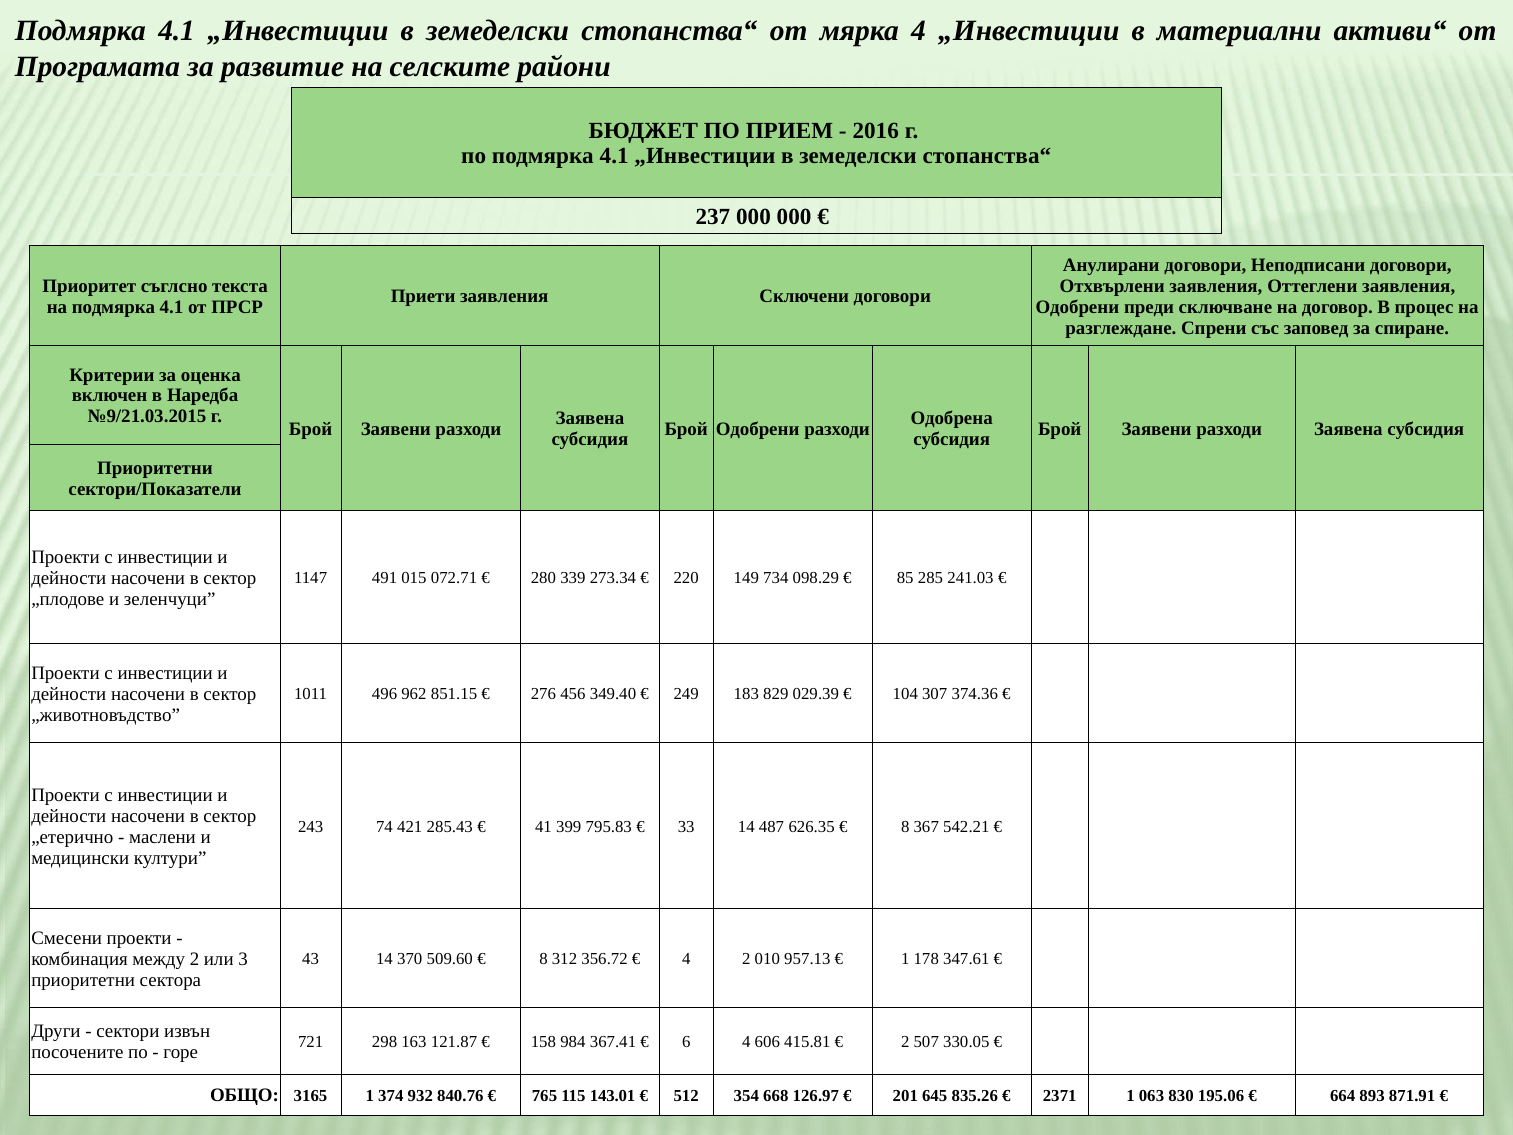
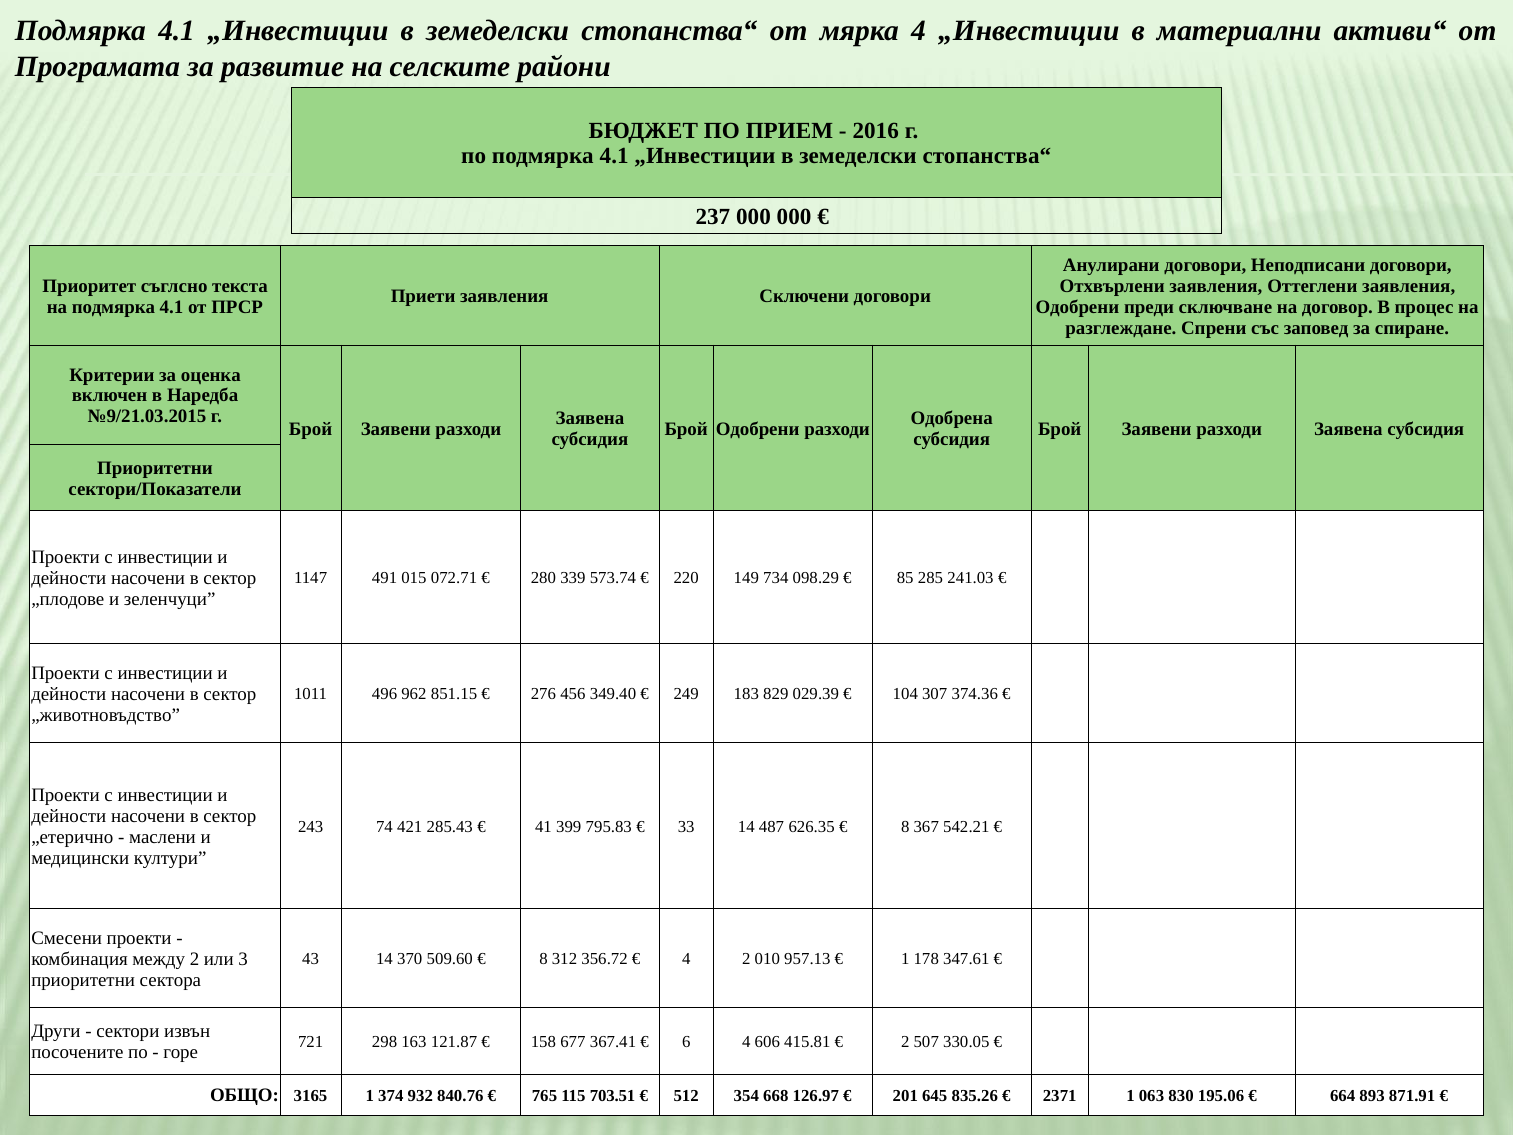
273.34: 273.34 -> 573.74
984: 984 -> 677
143.01: 143.01 -> 703.51
